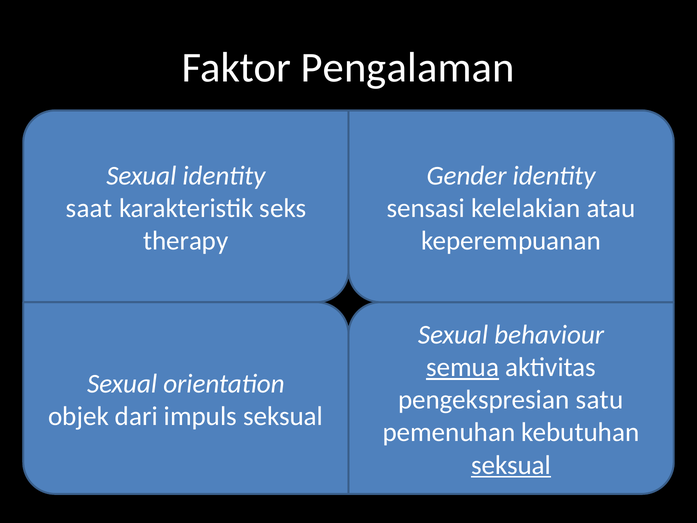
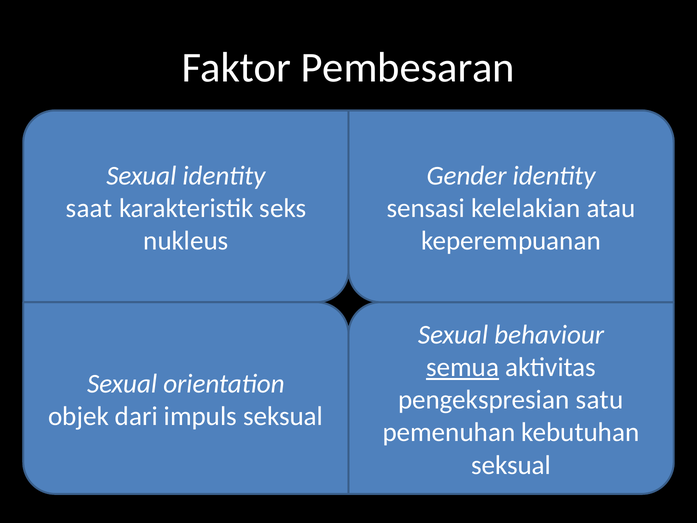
Pengalaman: Pengalaman -> Pembesaran
therapy: therapy -> nukleus
seksual at (511, 465) underline: present -> none
